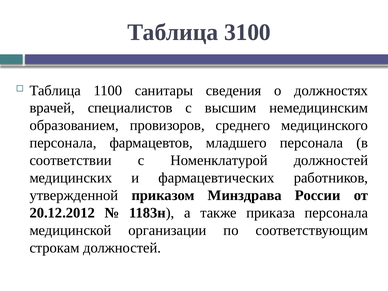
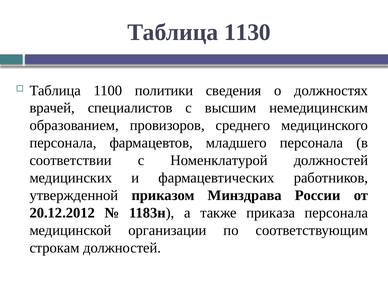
3100: 3100 -> 1130
санитары: санитары -> политики
